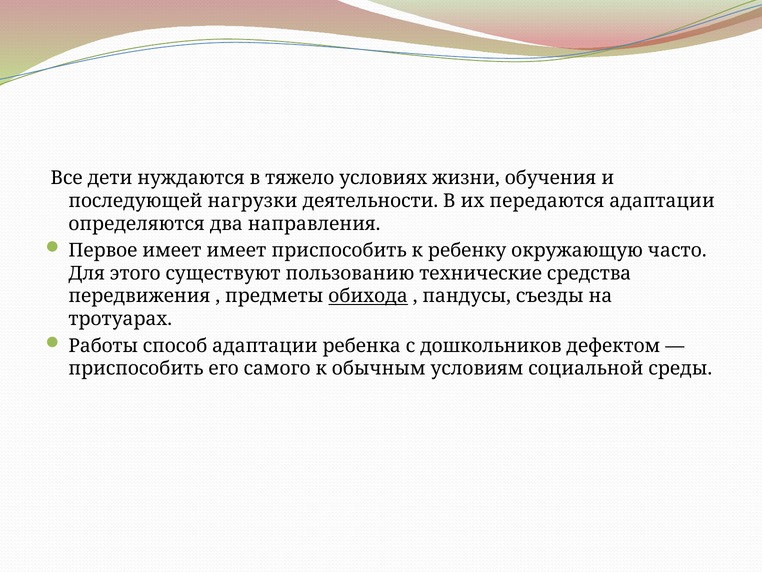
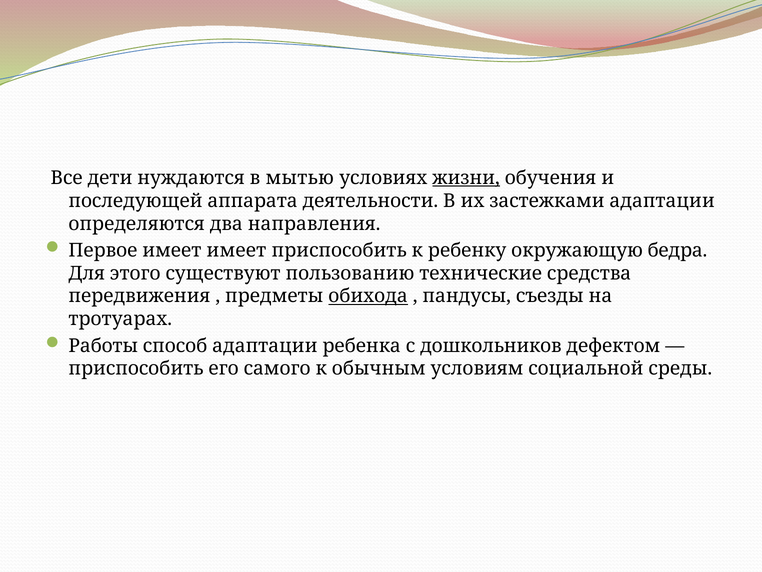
тяжело: тяжело -> мытью
жизни underline: none -> present
нагрузки: нагрузки -> аппарата
передаются: передаются -> застежками
часто: часто -> бедра
